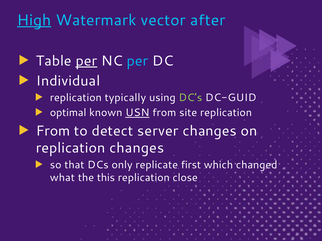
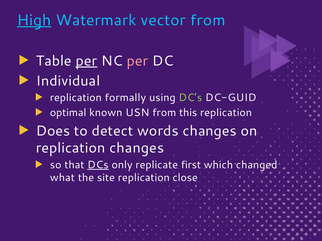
vector after: after -> from
per at (137, 61) colour: light blue -> pink
typically: typically -> formally
USN underline: present -> none
site: site -> this
From at (53, 131): From -> Does
server: server -> words
DCs underline: none -> present
this: this -> site
